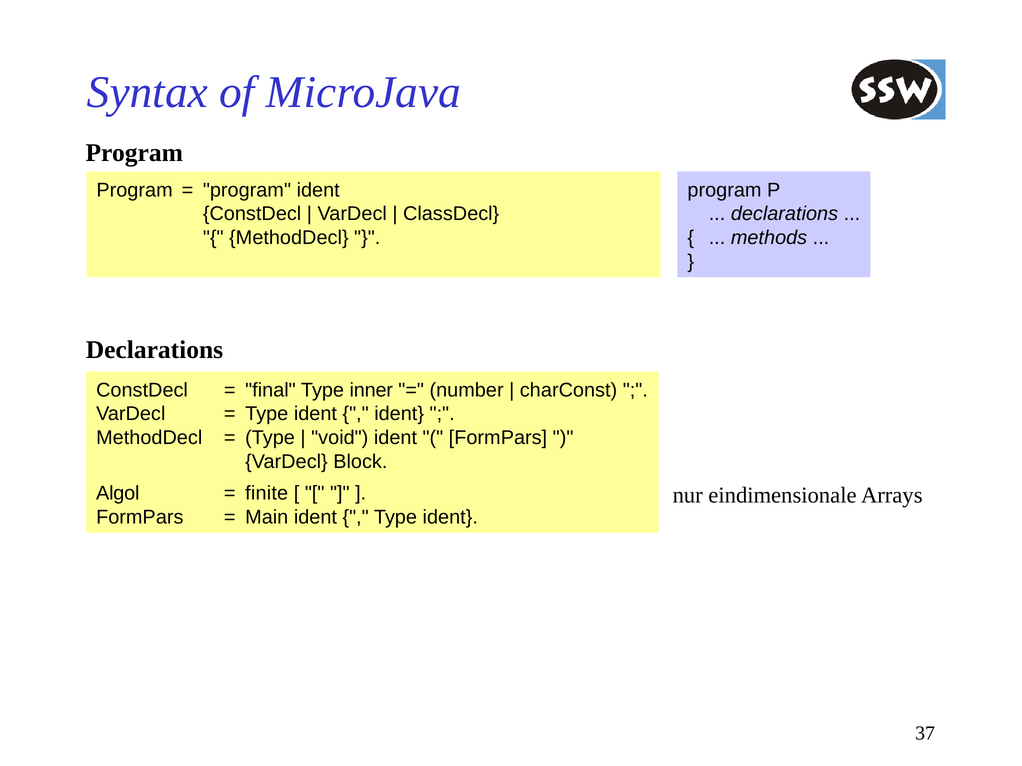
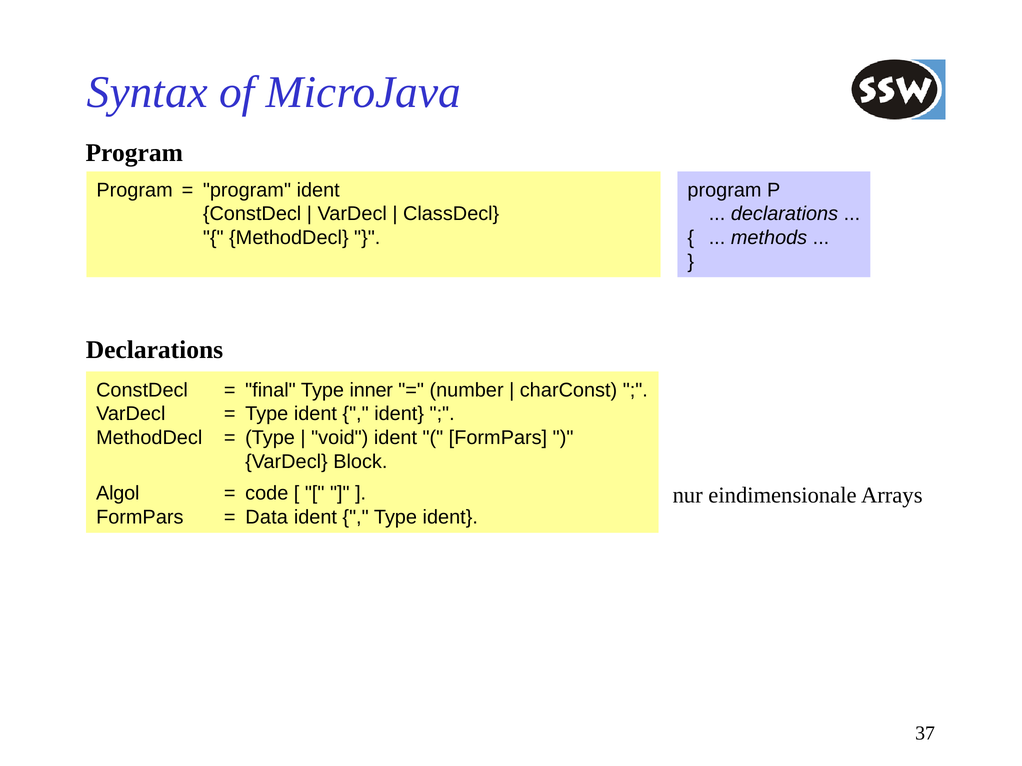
finite: finite -> code
Main: Main -> Data
